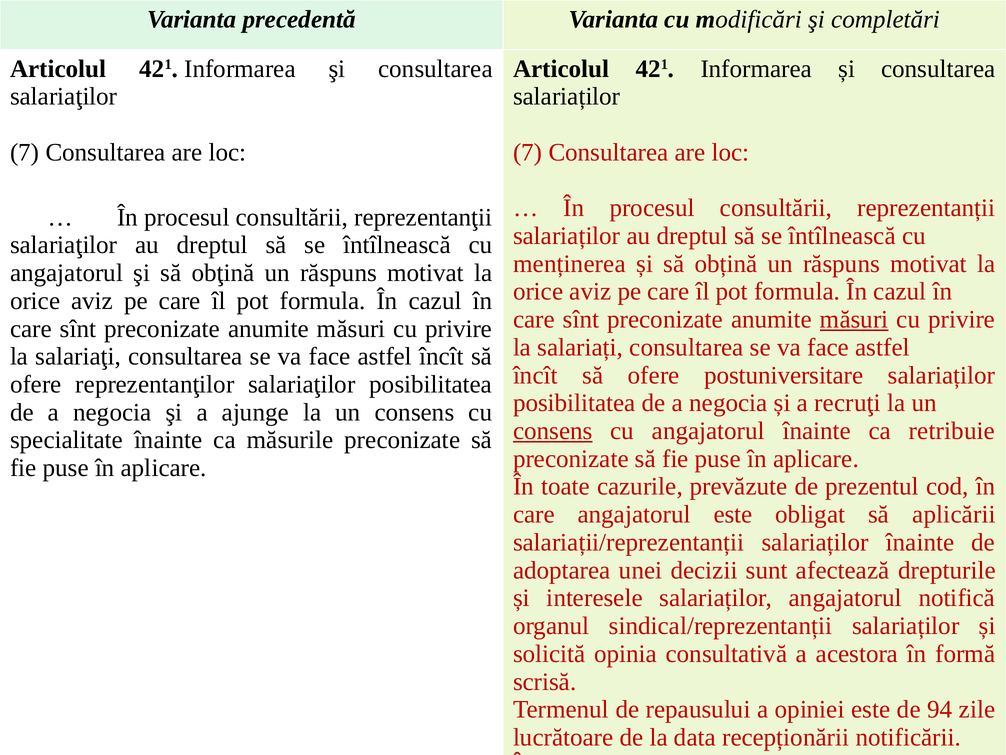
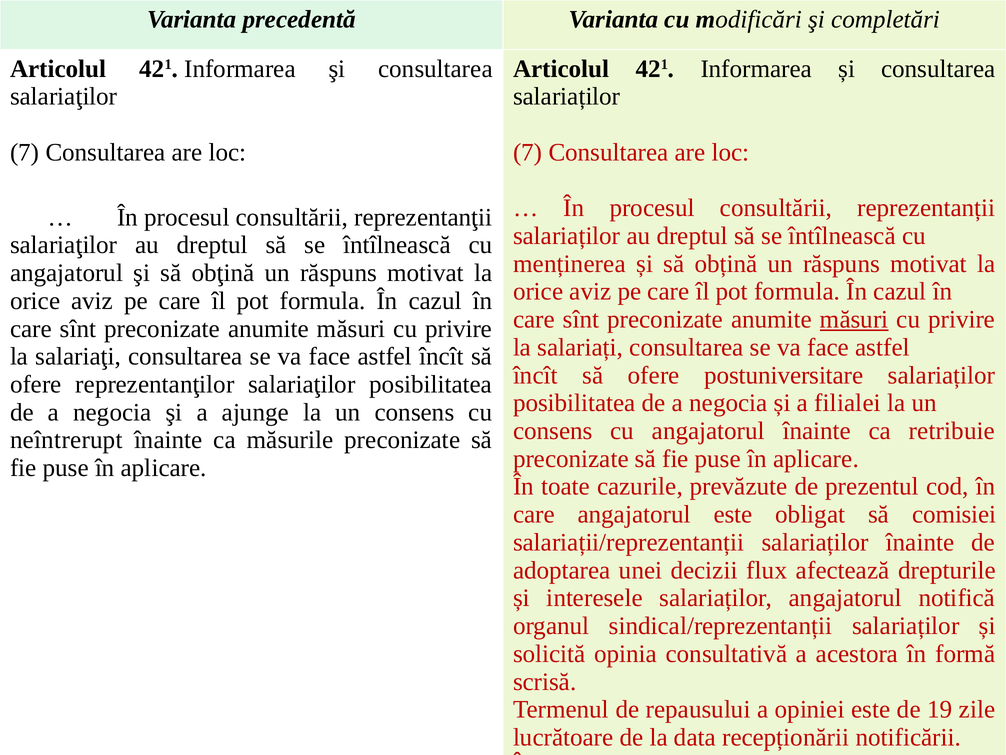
recruţi: recruţi -> filialei
consens at (553, 431) underline: present -> none
specialitate: specialitate -> neîntrerupt
aplicării: aplicării -> comisiei
sunt: sunt -> flux
94: 94 -> 19
